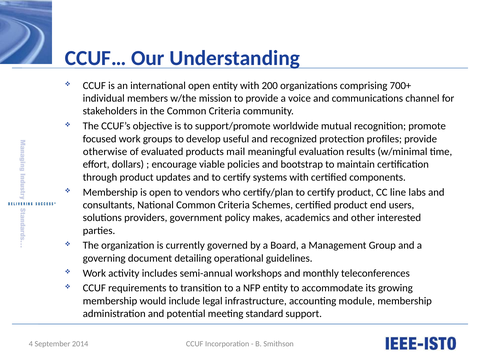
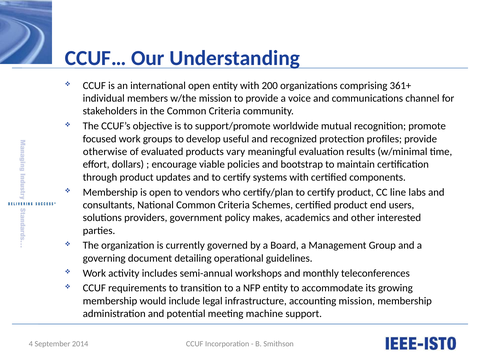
700+: 700+ -> 361+
mail: mail -> vary
accounting module: module -> mission
standard: standard -> machine
